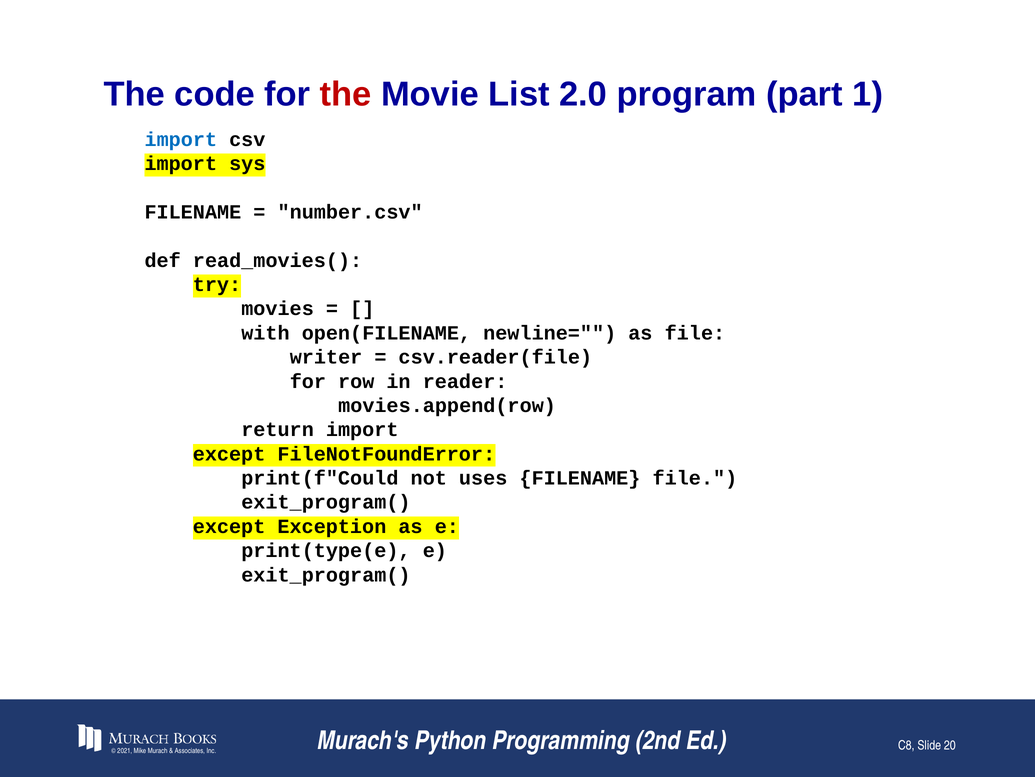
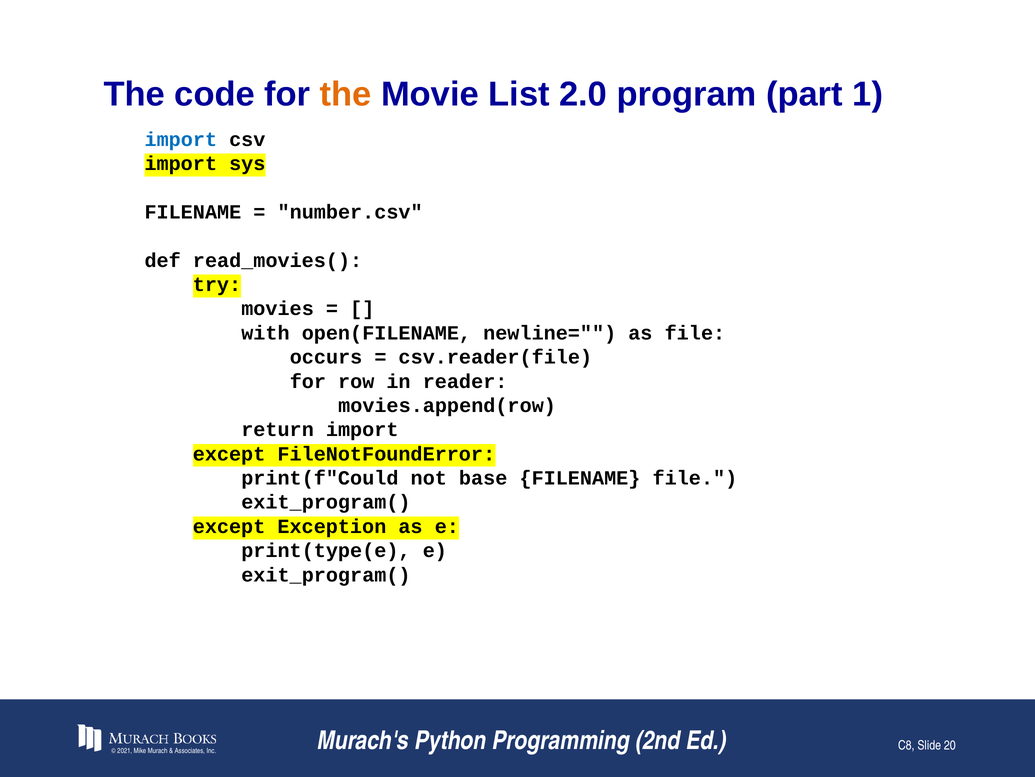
the at (346, 94) colour: red -> orange
writer: writer -> occurs
uses: uses -> base
